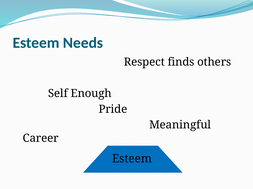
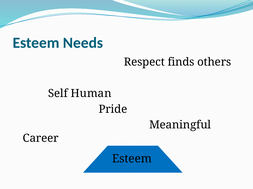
Enough: Enough -> Human
